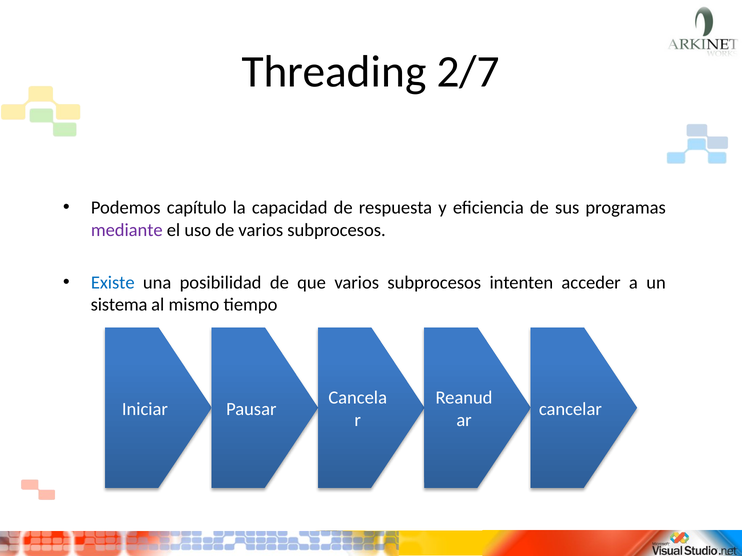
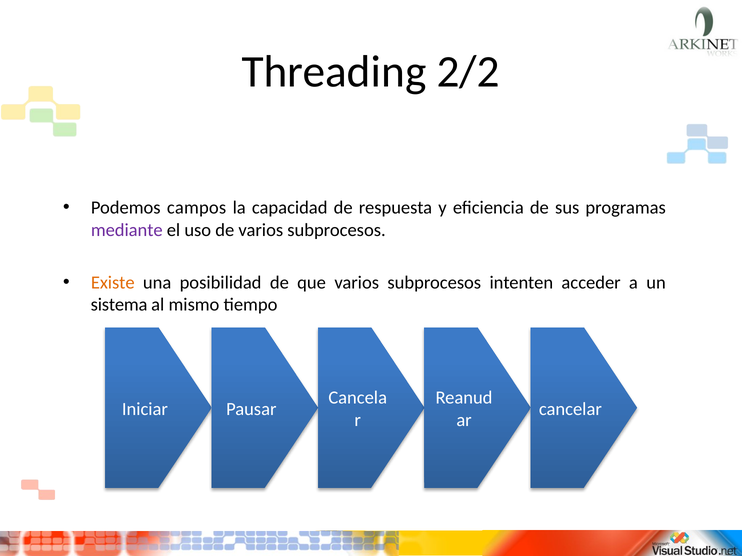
2/7: 2/7 -> 2/2
capítulo: capítulo -> campos
Existe colour: blue -> orange
